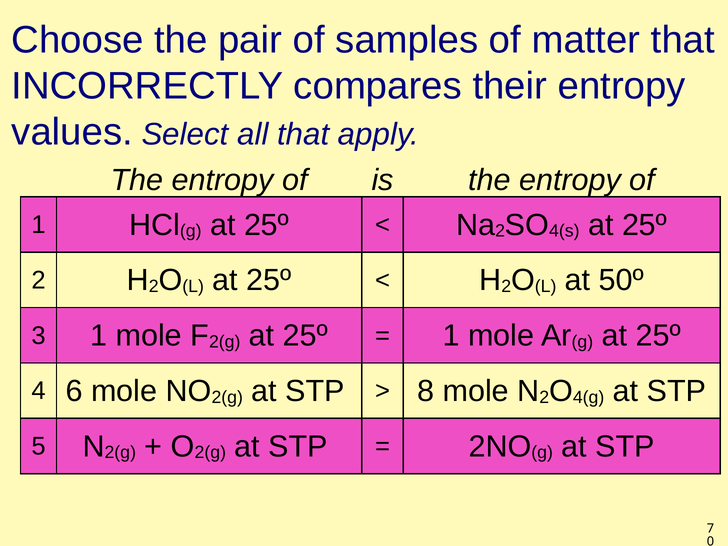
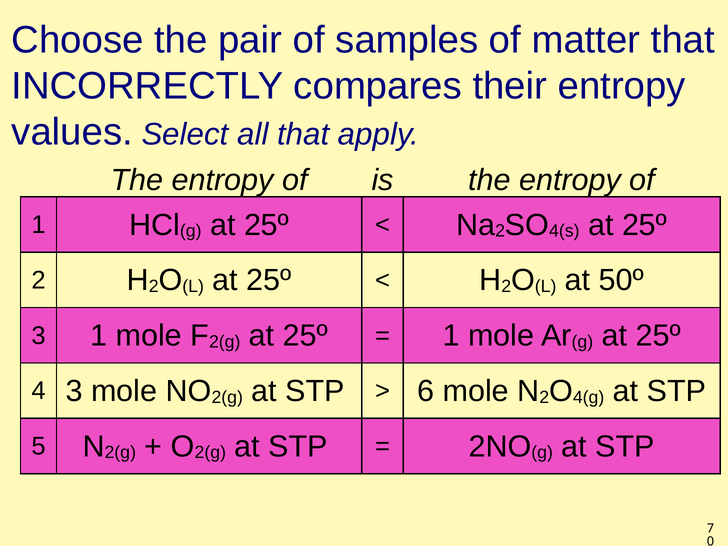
4 6: 6 -> 3
8: 8 -> 6
